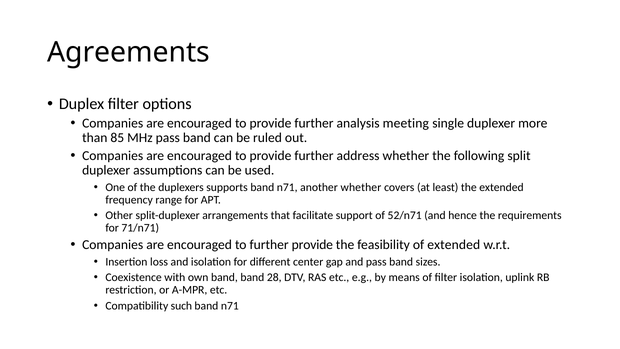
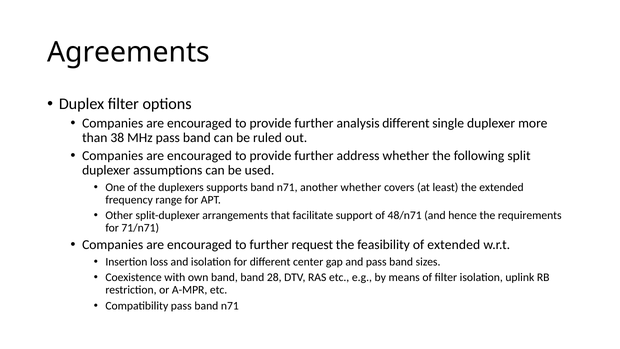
analysis meeting: meeting -> different
85: 85 -> 38
52/n71: 52/n71 -> 48/n71
further provide: provide -> request
Compatibility such: such -> pass
